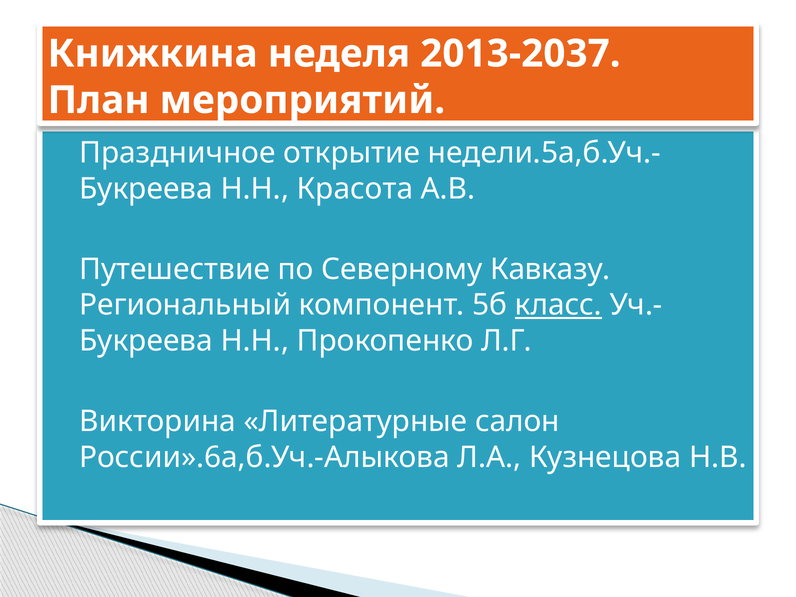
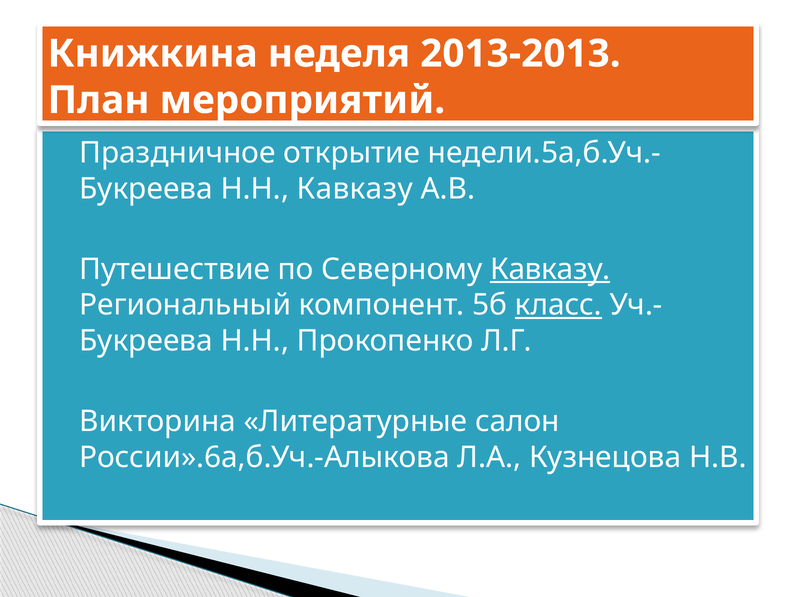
2013-2037: 2013-2037 -> 2013-2013
Н.Н Красота: Красота -> Кавказу
Кавказу at (550, 269) underline: none -> present
